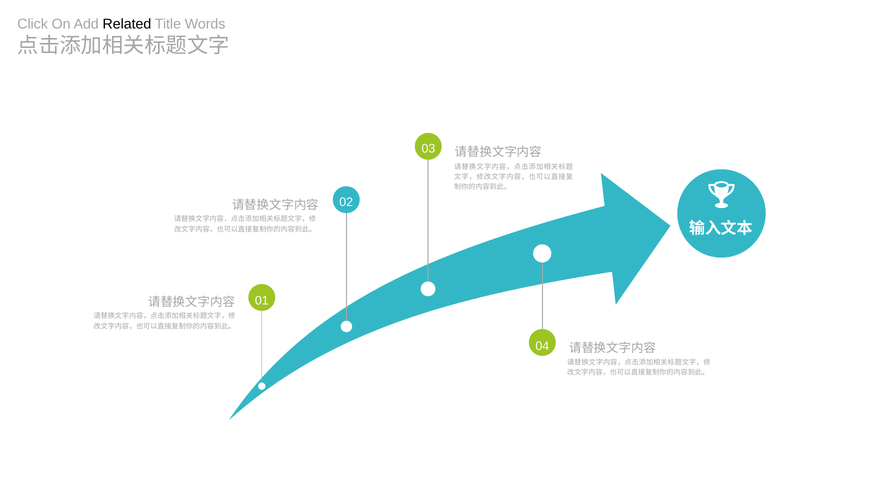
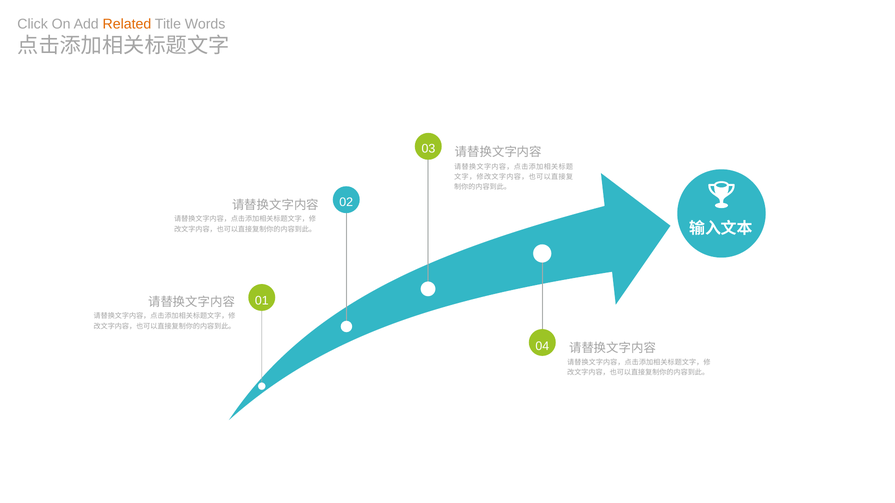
Related colour: black -> orange
